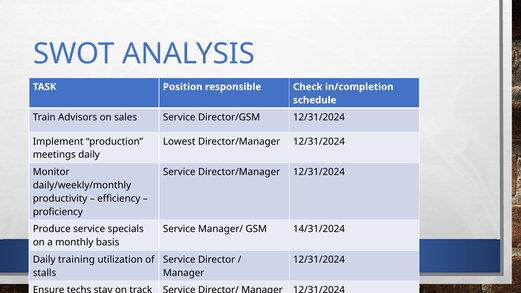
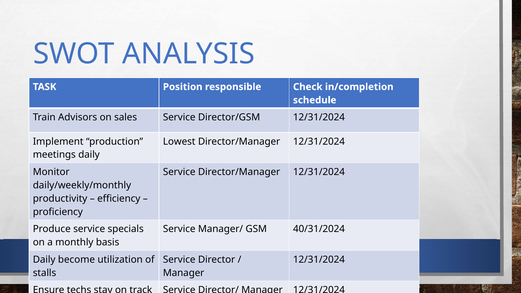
14/31/2024: 14/31/2024 -> 40/31/2024
Daily training: training -> become
